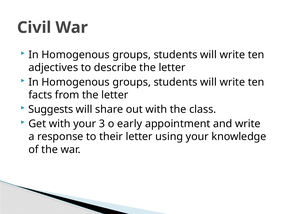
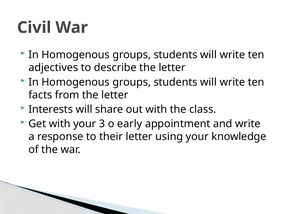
Suggests: Suggests -> Interests
